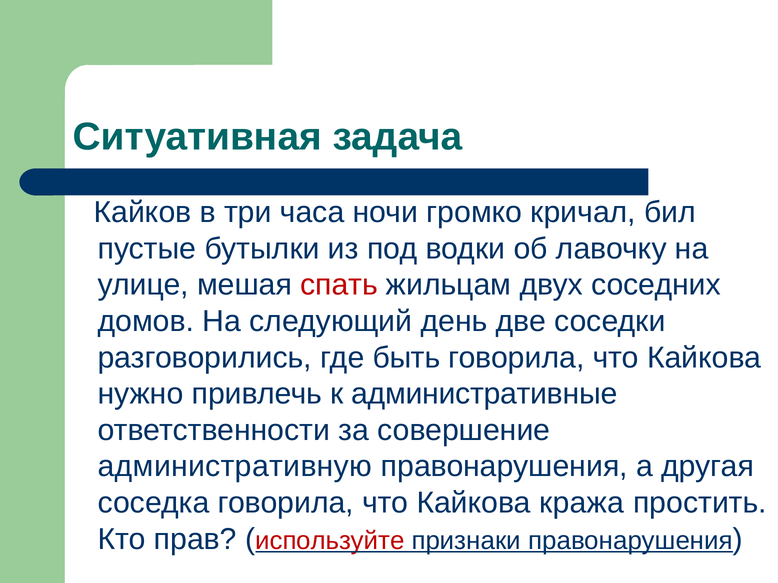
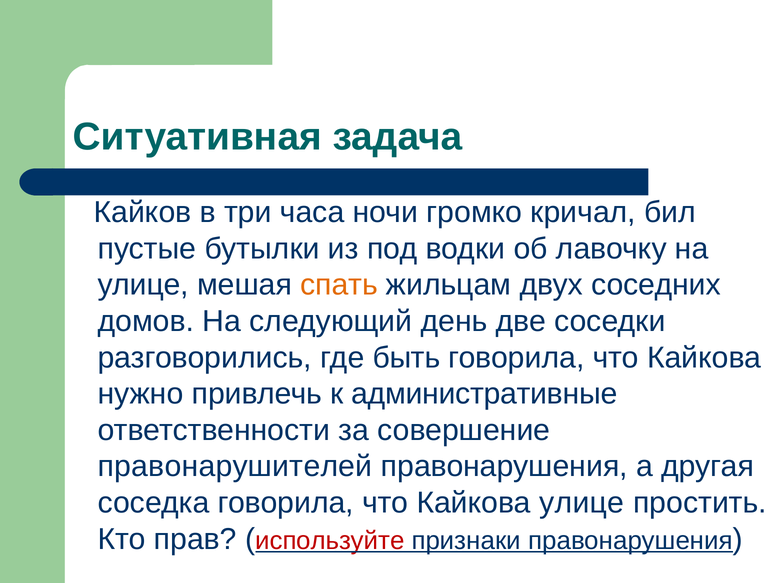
спать colour: red -> orange
административную: административную -> правонарушителей
Кайкова кража: кража -> улице
